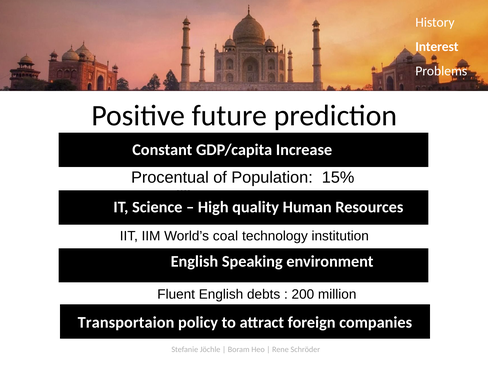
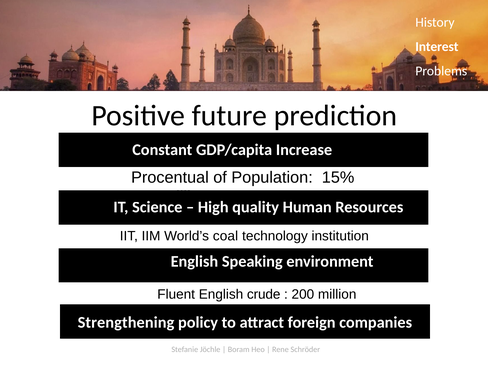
debts: debts -> crude
Transportaion: Transportaion -> Strengthening
